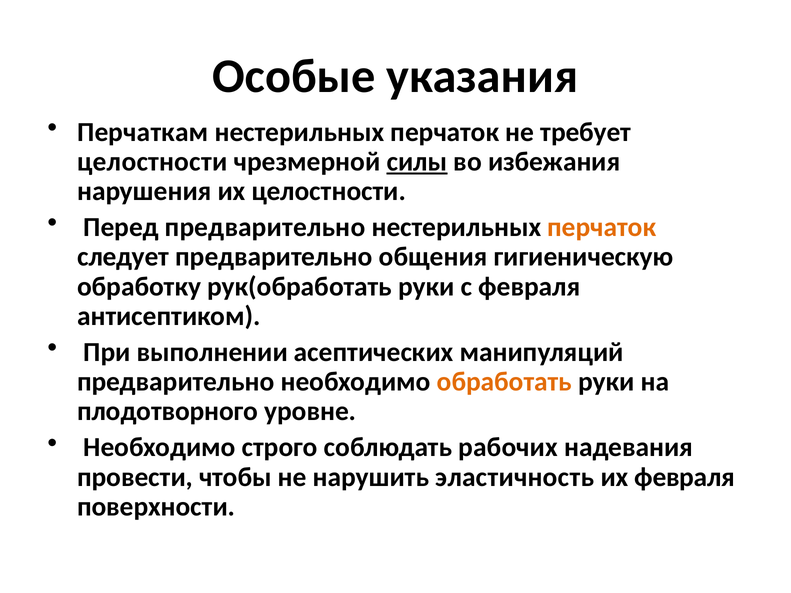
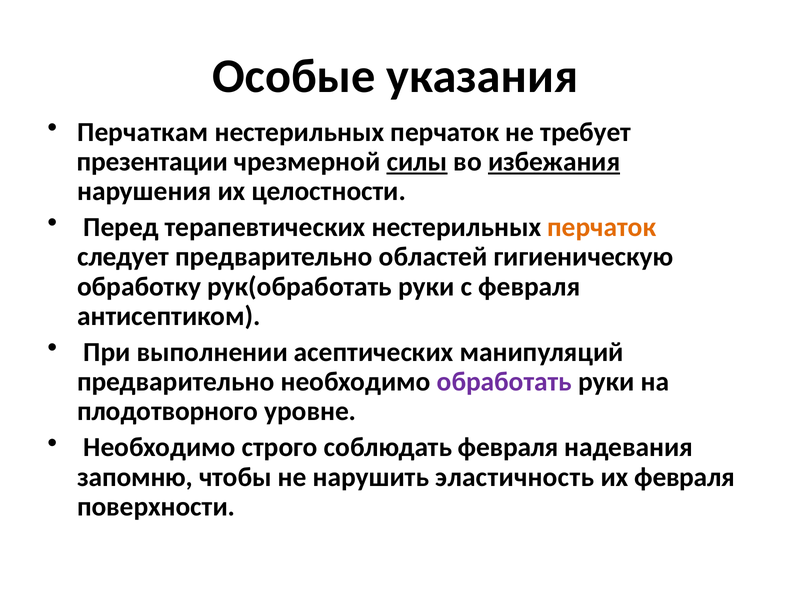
целостности at (152, 162): целостности -> презентации
избежания underline: none -> present
Перед предварительно: предварительно -> терапевтических
общения: общения -> областей
обработать colour: orange -> purple
соблюдать рабочих: рабочих -> февраля
провести: провести -> запомню
